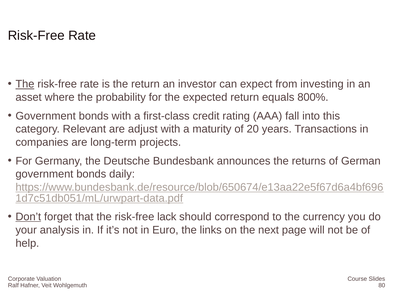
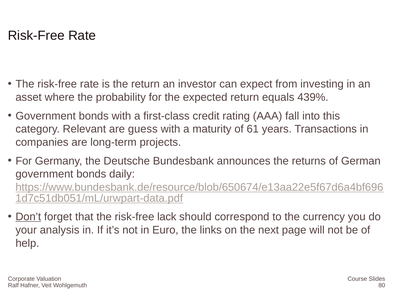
The at (25, 84) underline: present -> none
800%: 800% -> 439%
adjust: adjust -> guess
20: 20 -> 61
